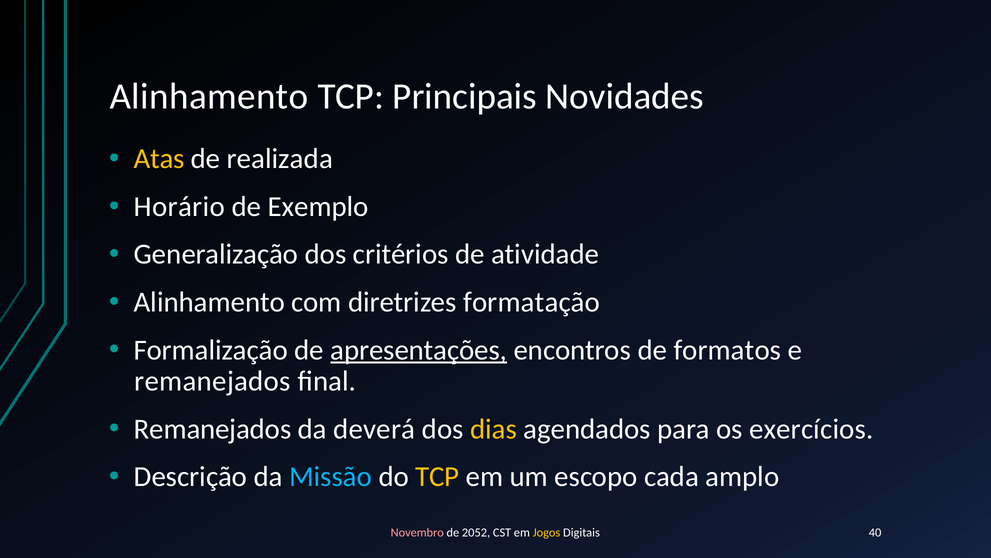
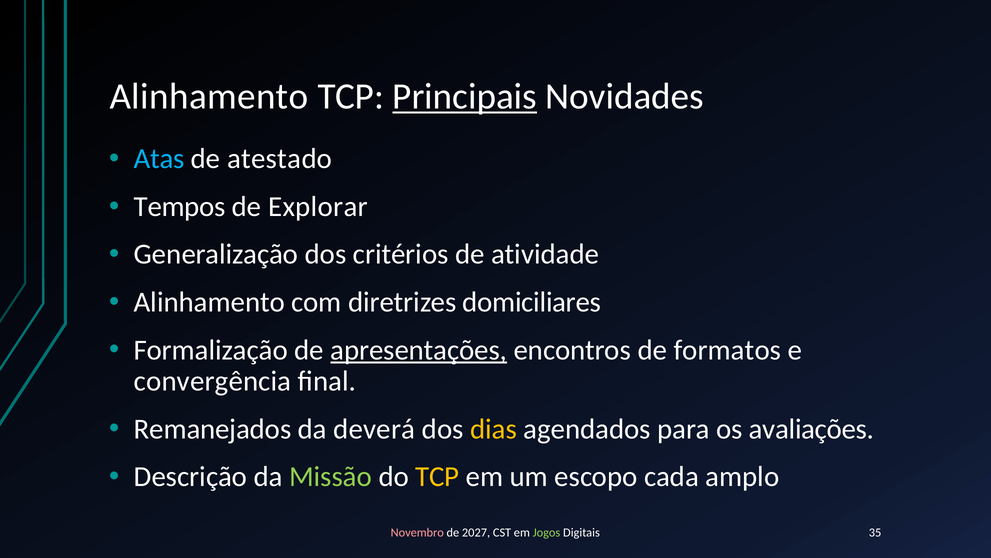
Principais underline: none -> present
Atas colour: yellow -> light blue
realizada: realizada -> atestado
Horário: Horário -> Tempos
Exemplo: Exemplo -> Explorar
formatação: formatação -> domiciliares
remanejados at (213, 381): remanejados -> convergência
exercícios: exercícios -> avaliações
Missão colour: light blue -> light green
2052: 2052 -> 2027
Jogos colour: yellow -> light green
40: 40 -> 35
